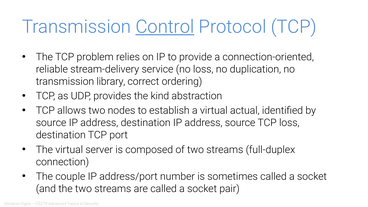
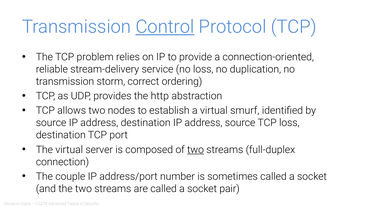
library: library -> storm
kind: kind -> http
actual: actual -> smurf
two at (196, 150) underline: none -> present
